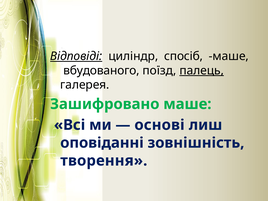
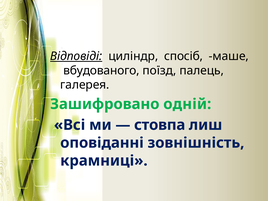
палець underline: present -> none
Зашифровано маше: маше -> одній
основі: основі -> стовпа
творення: творення -> крамниці
